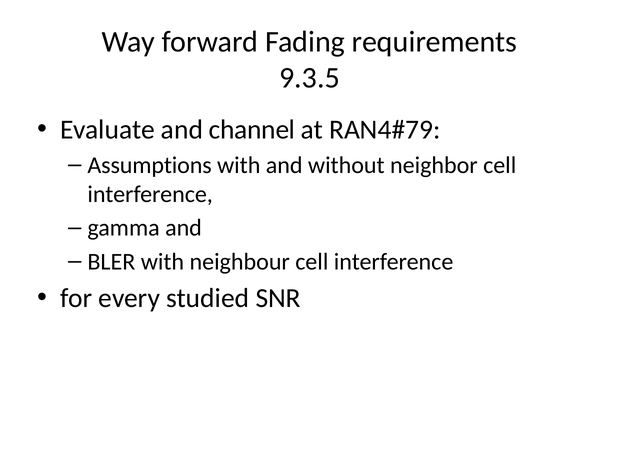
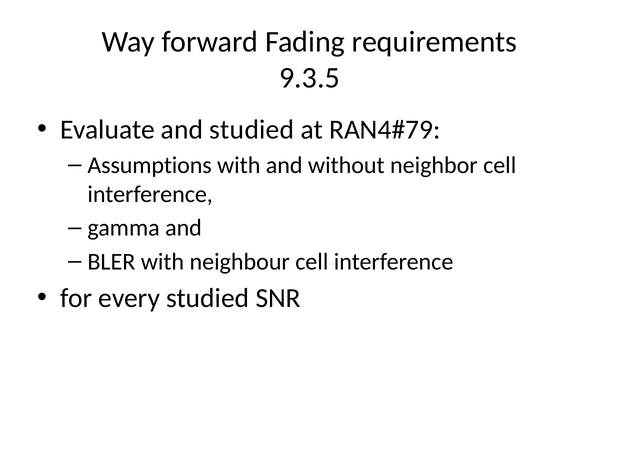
and channel: channel -> studied
